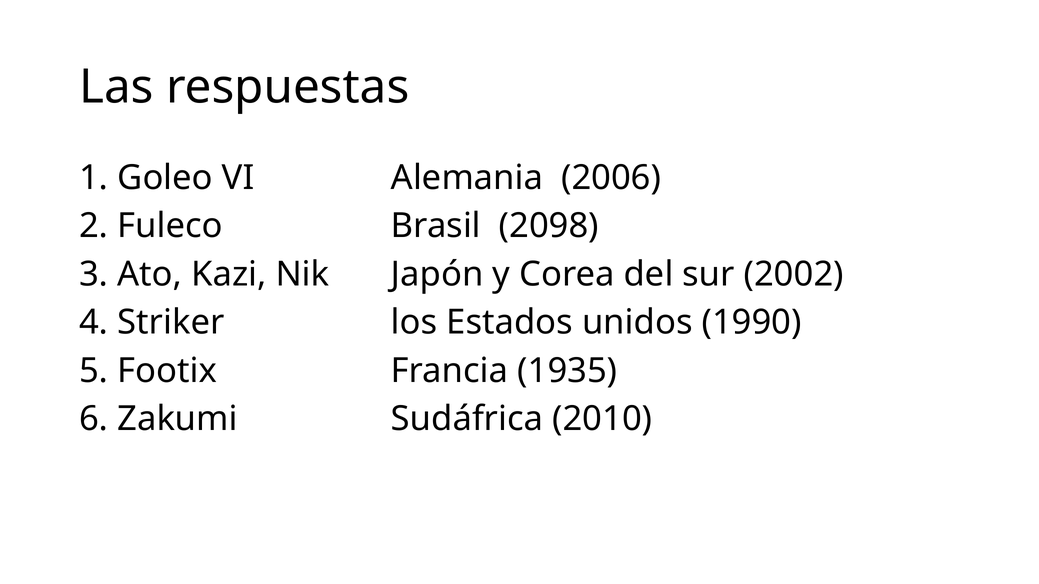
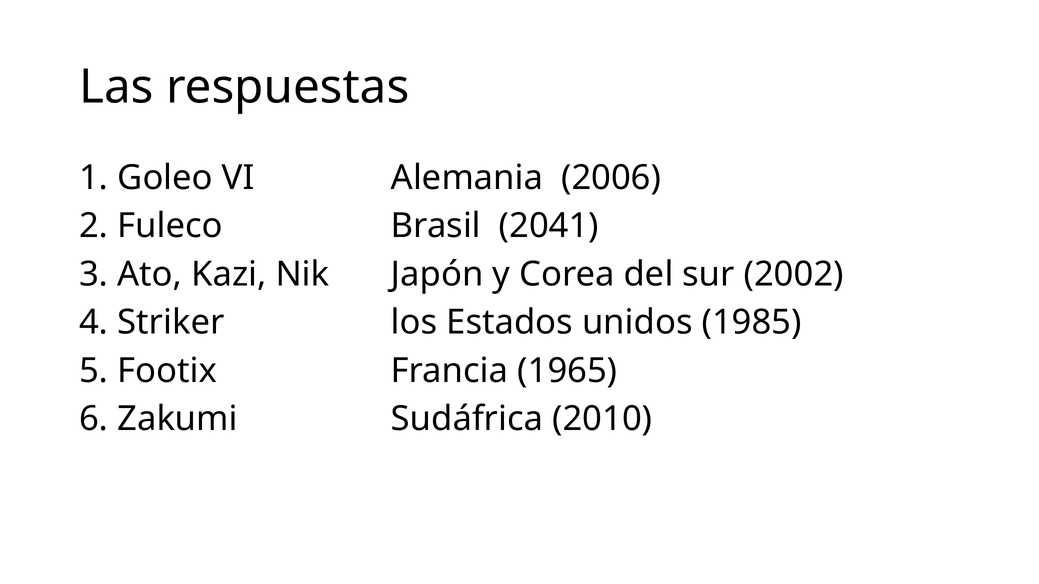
2098: 2098 -> 2041
1990: 1990 -> 1985
1935: 1935 -> 1965
